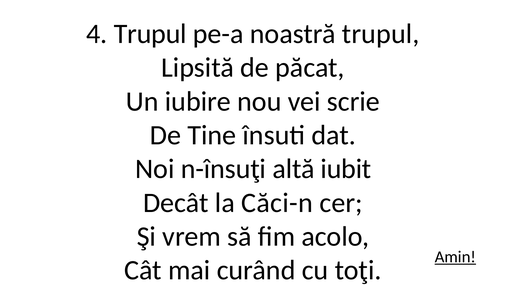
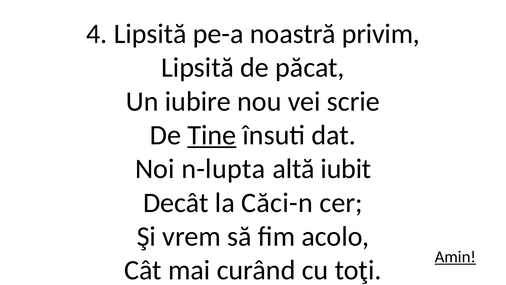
4 Trupul: Trupul -> Lipsită
noastră trupul: trupul -> privim
Tine underline: none -> present
n-însuţi: n-însuţi -> n-lupta
